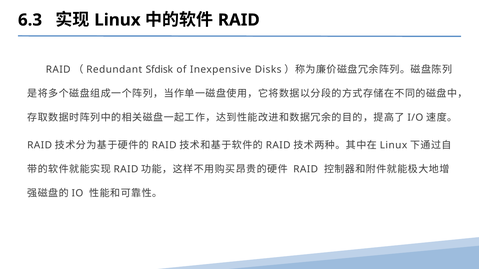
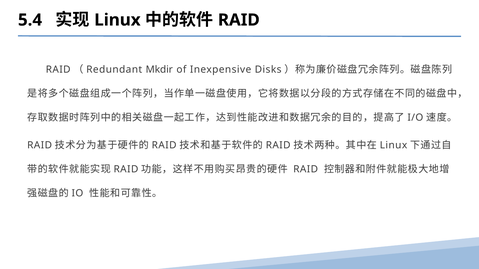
6.3: 6.3 -> 5.4
Sfdisk: Sfdisk -> Mkdir
